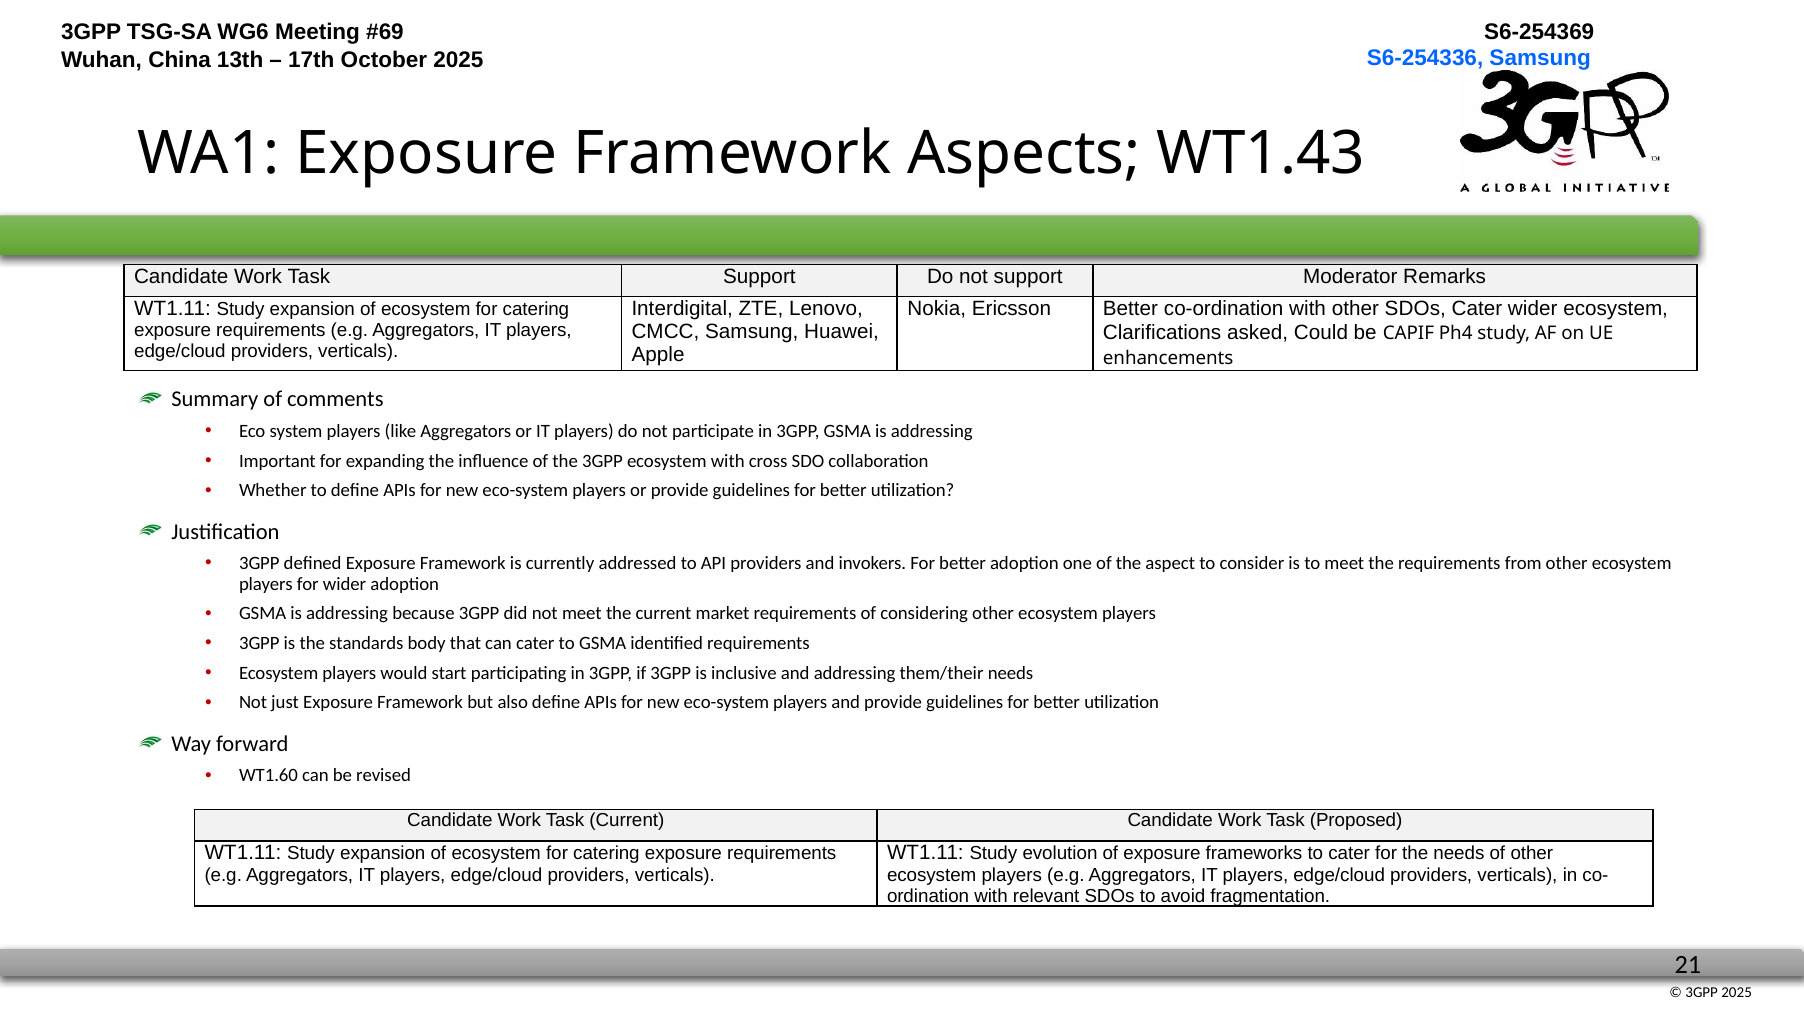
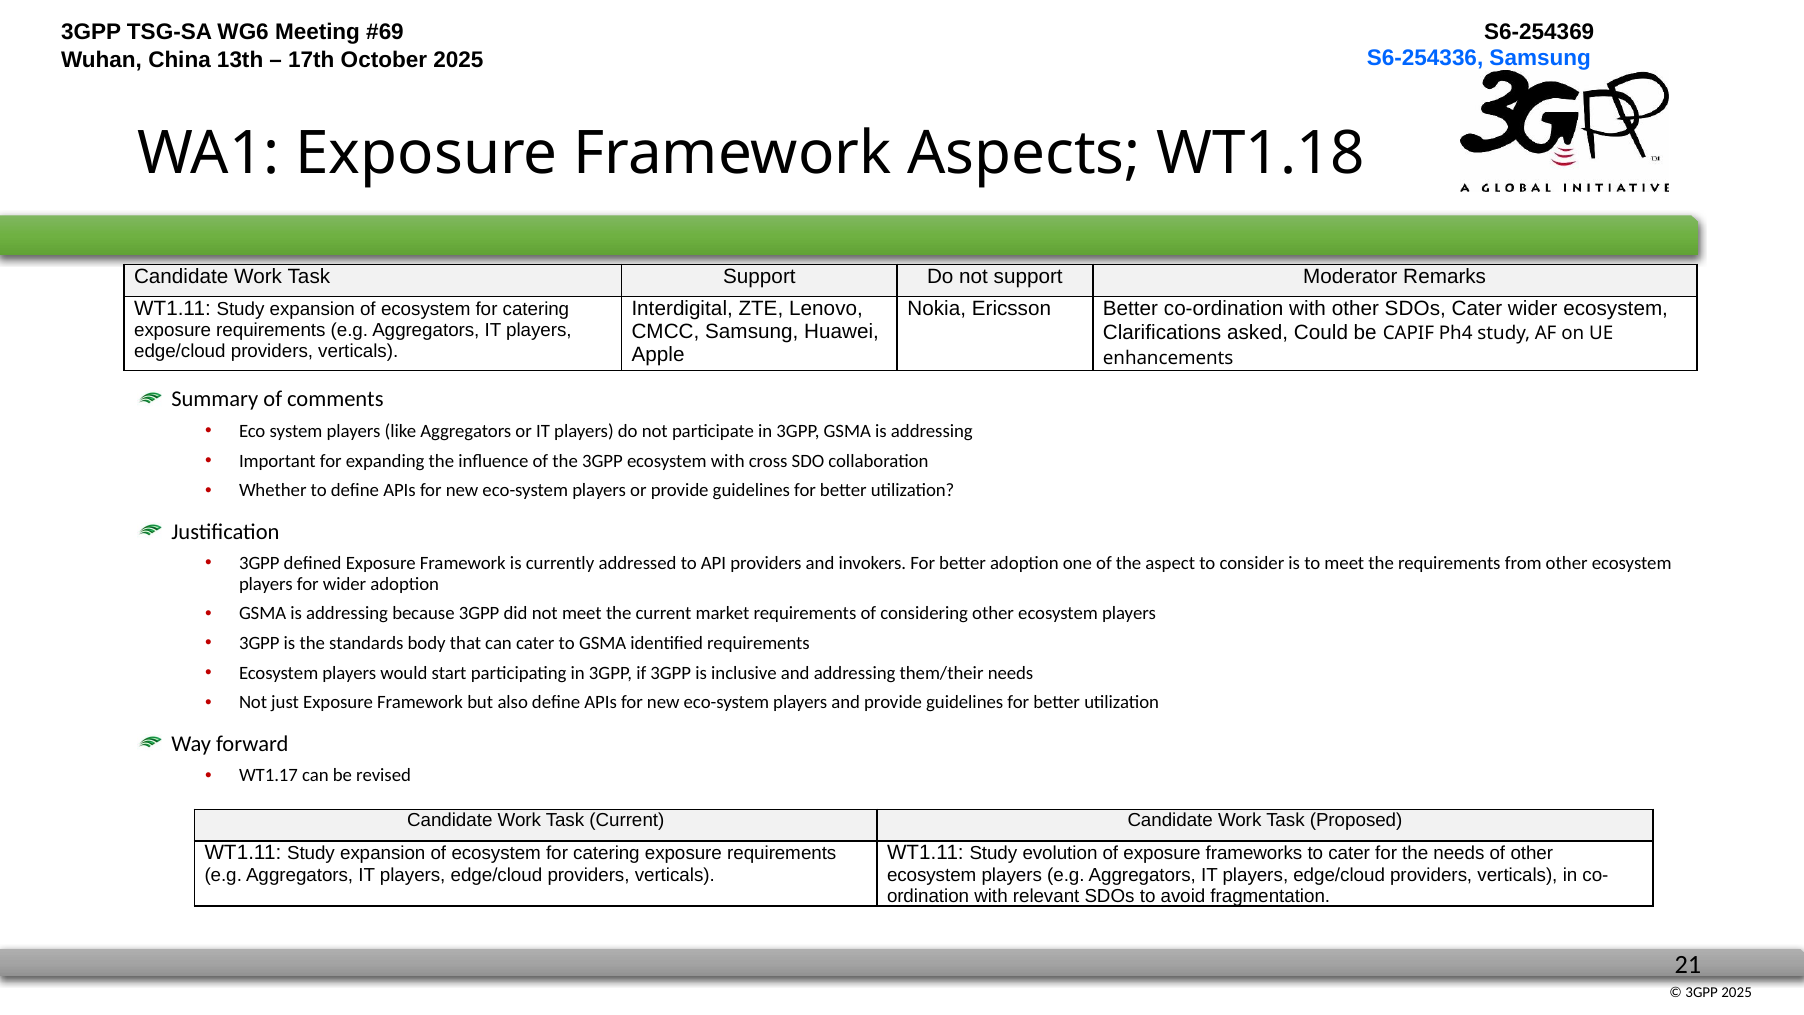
WT1.43: WT1.43 -> WT1.18
WT1.60: WT1.60 -> WT1.17
